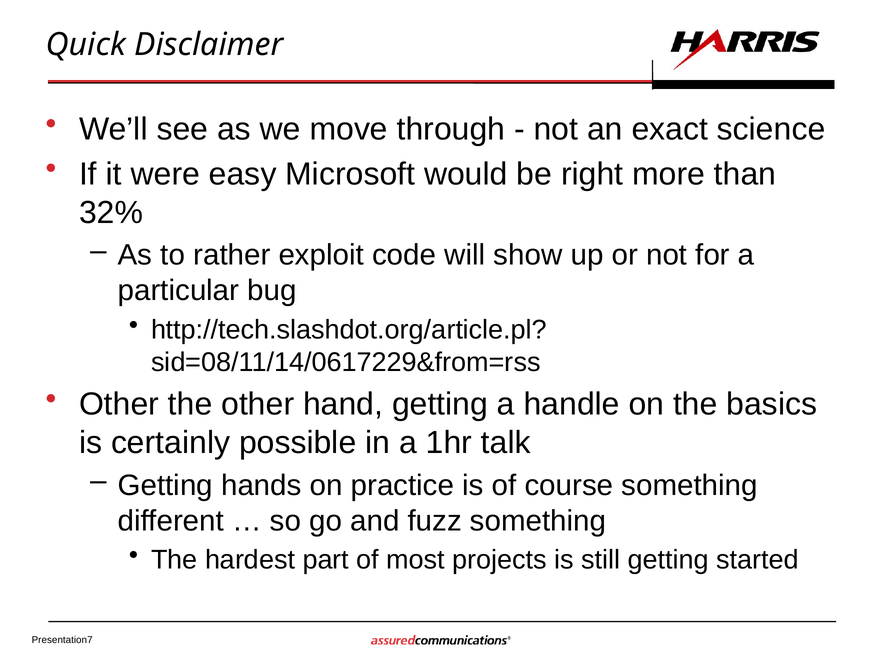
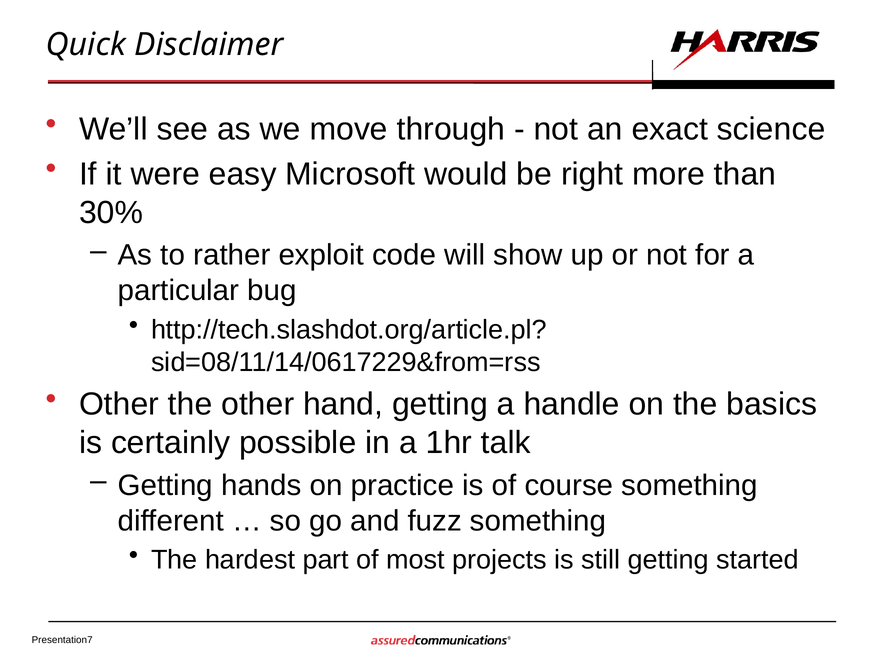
32%: 32% -> 30%
